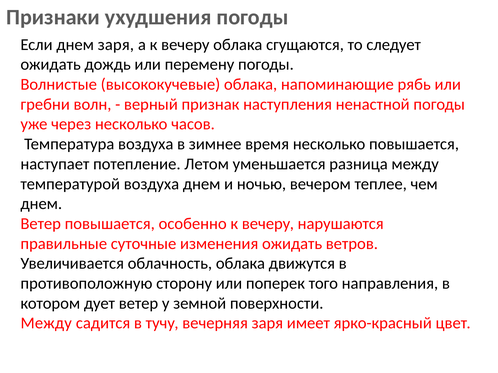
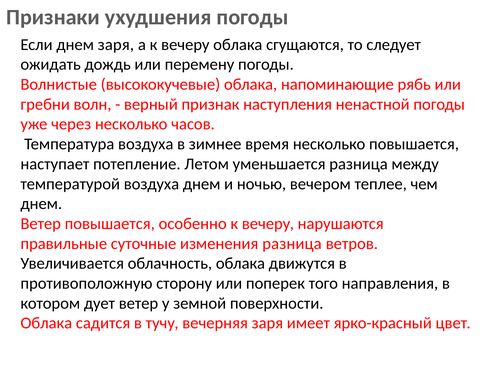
изменения ожидать: ожидать -> разница
Между at (46, 324): Между -> Облака
